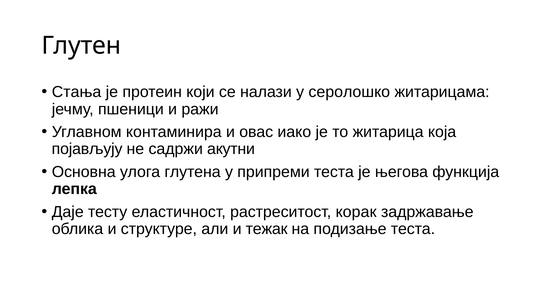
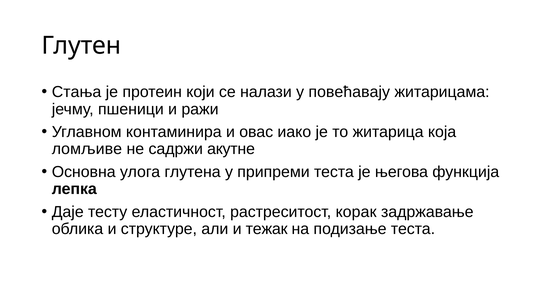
серолошко: серолошко -> повећавају
појављују: појављују -> ломљиве
акутни: акутни -> акутне
